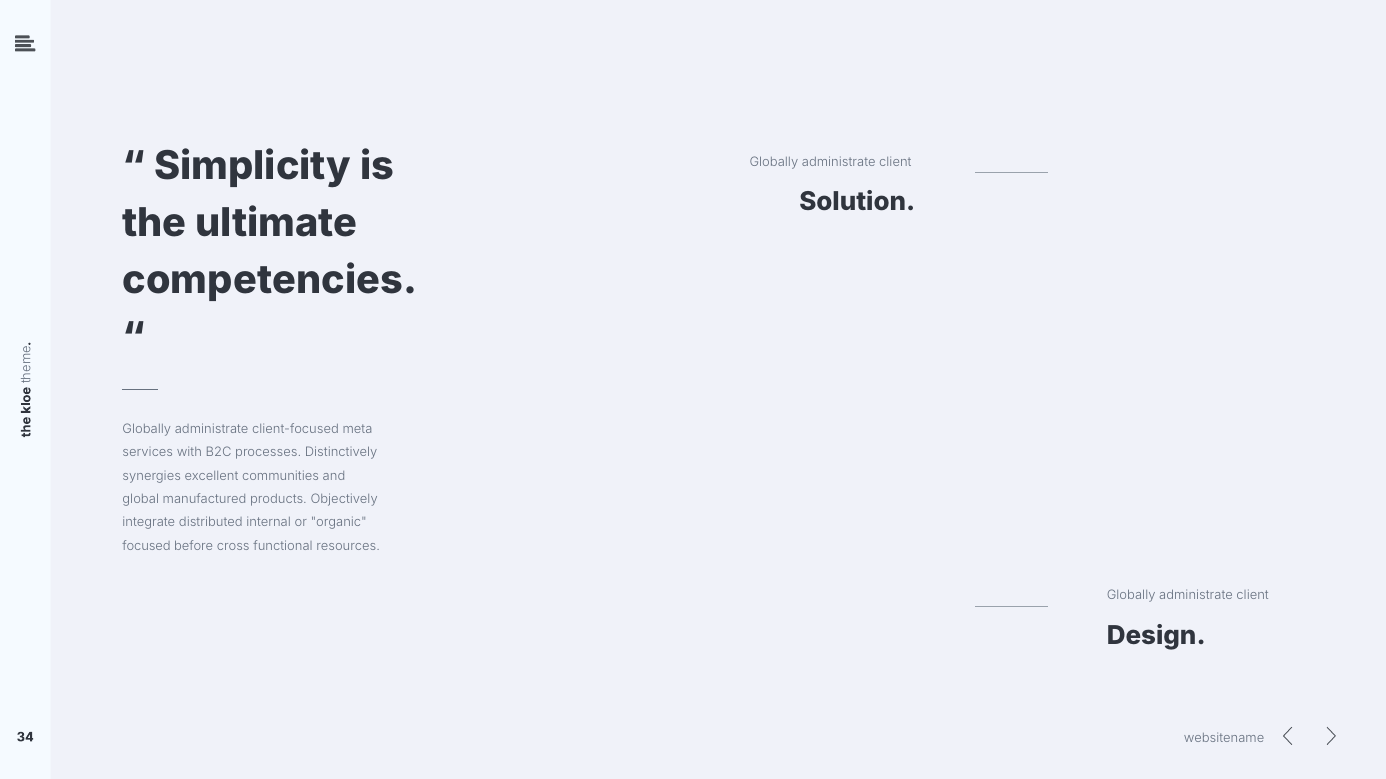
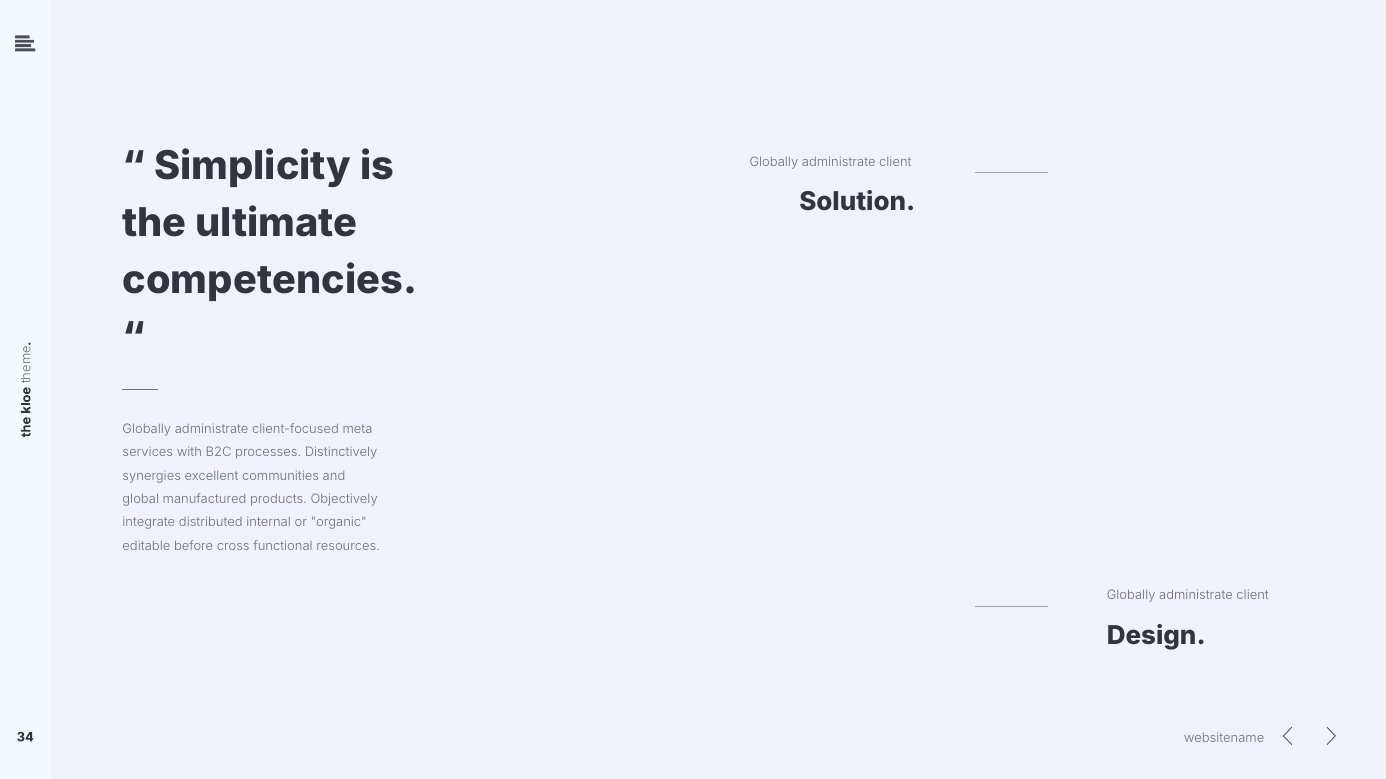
focused: focused -> editable
